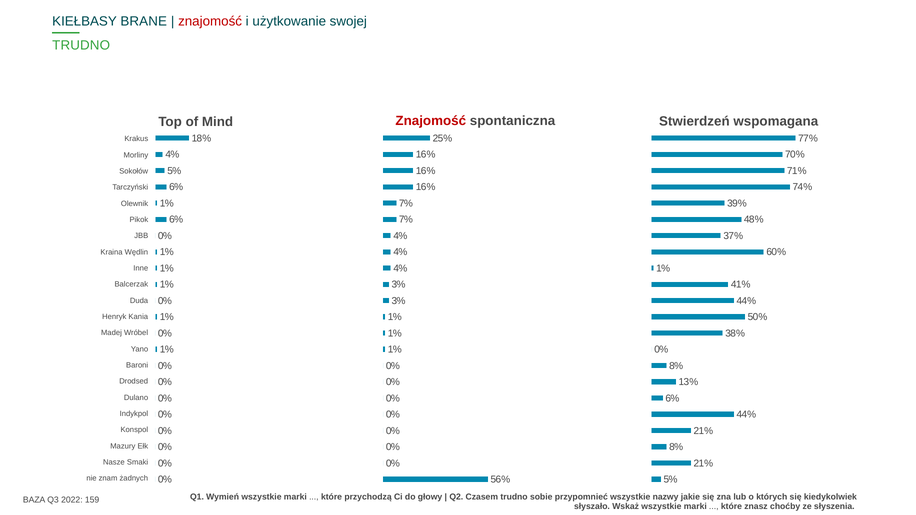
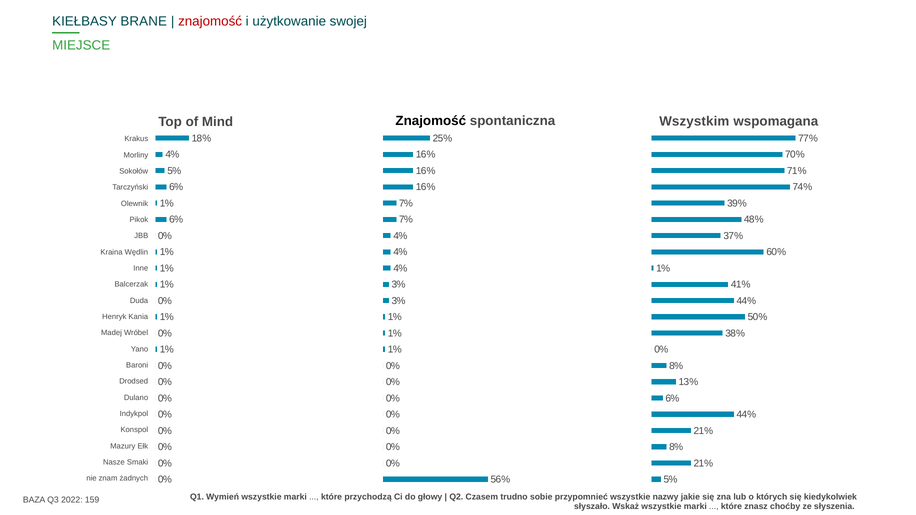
TRUDNO at (81, 45): TRUDNO -> MIEJSCE
Znajomość at (431, 121) colour: red -> black
Stwierdzeń: Stwierdzeń -> Wszystkim
